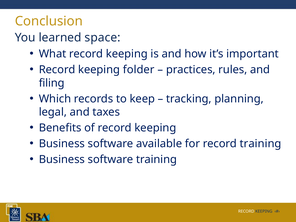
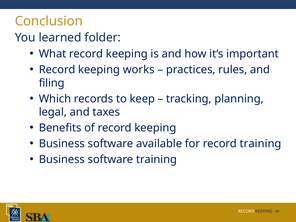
space: space -> folder
folder: folder -> works
